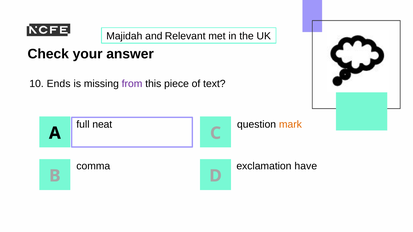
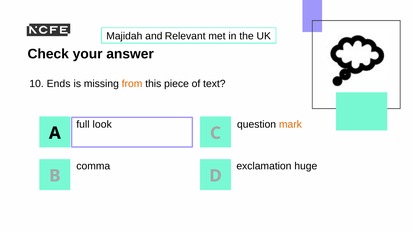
from colour: purple -> orange
neat: neat -> look
have: have -> huge
